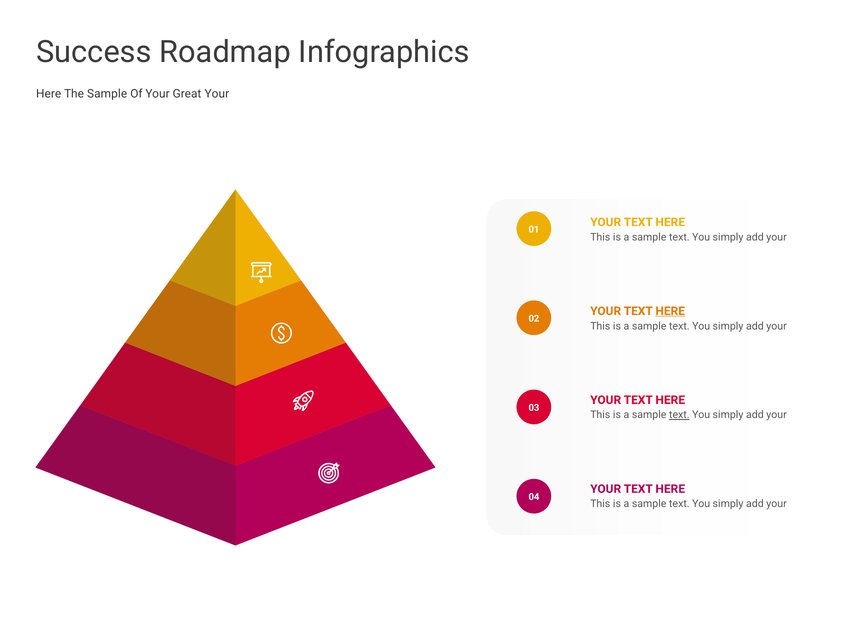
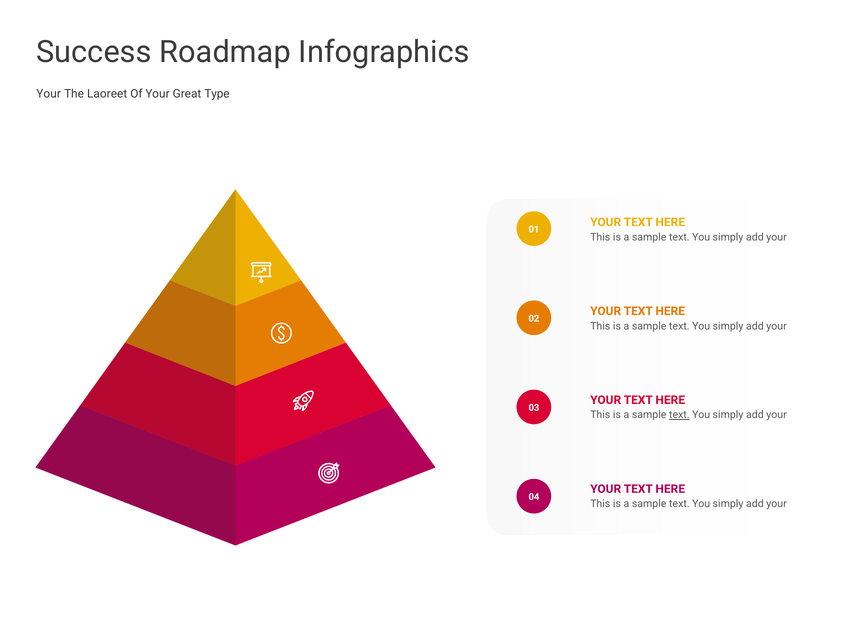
Here at (49, 94): Here -> Your
The Sample: Sample -> Laoreet
Great Your: Your -> Type
HERE at (670, 311) underline: present -> none
